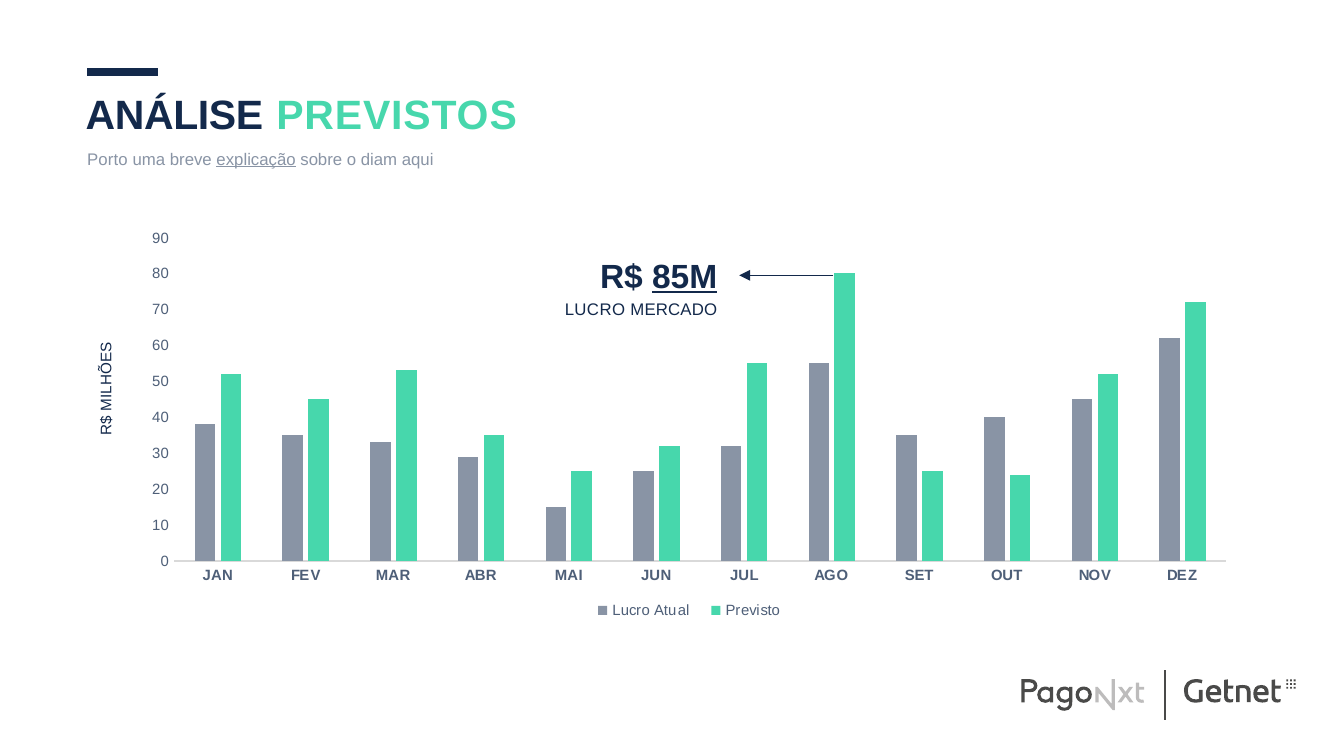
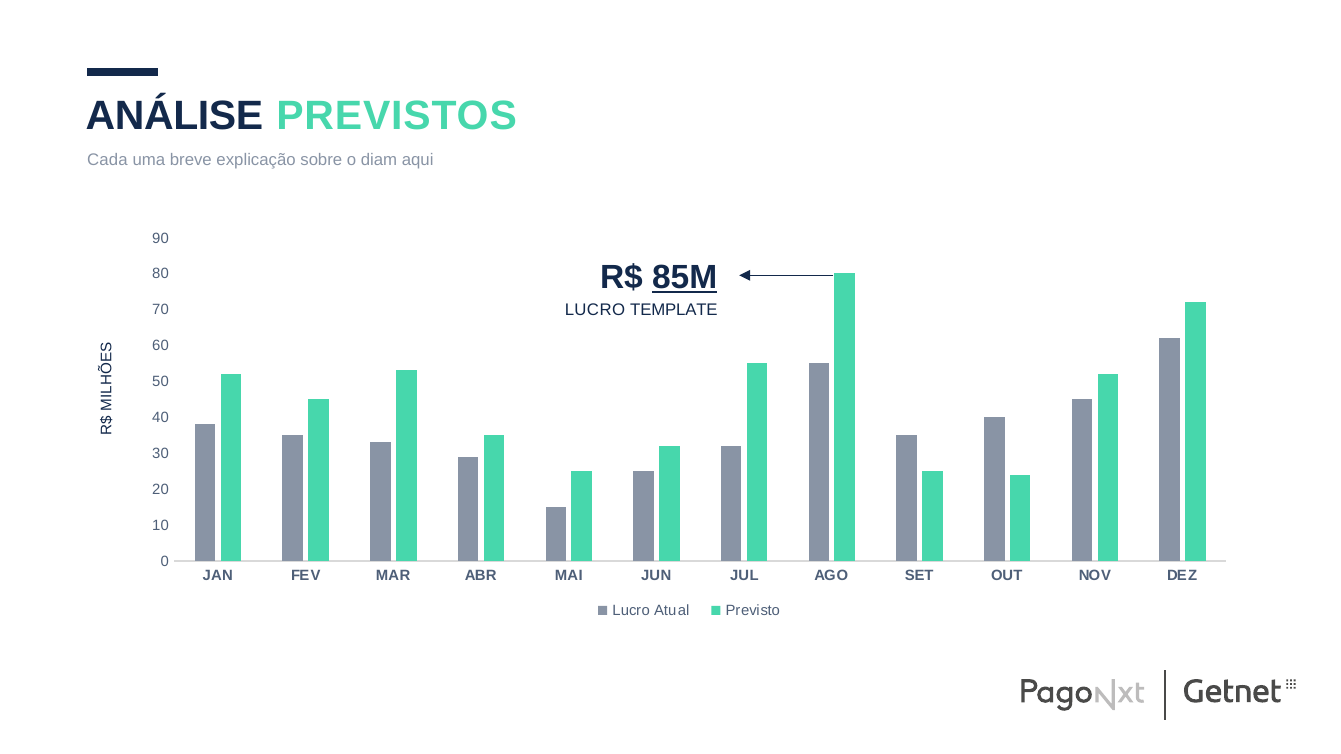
Porto: Porto -> Cada
explicação underline: present -> none
MERCADO: MERCADO -> TEMPLATE
